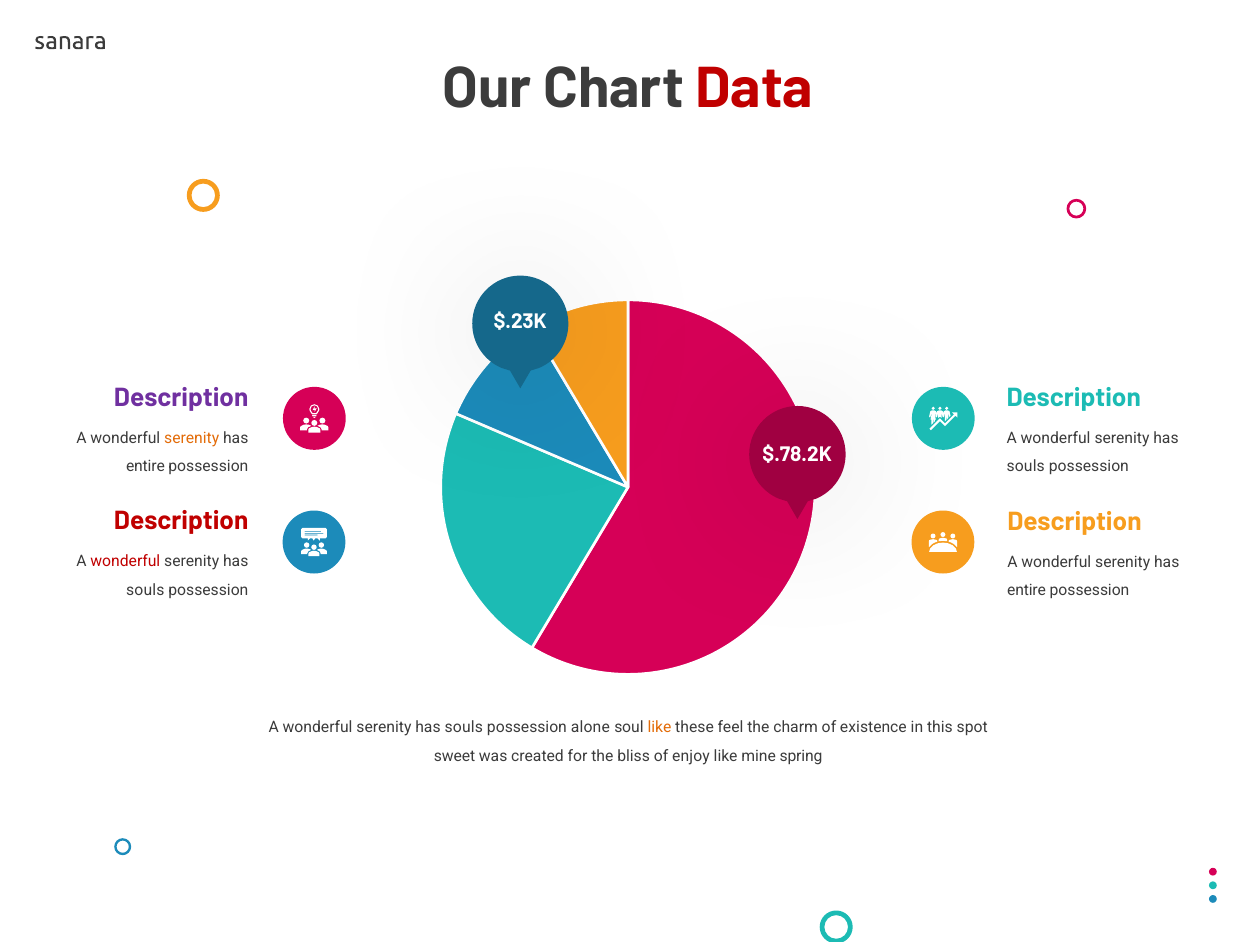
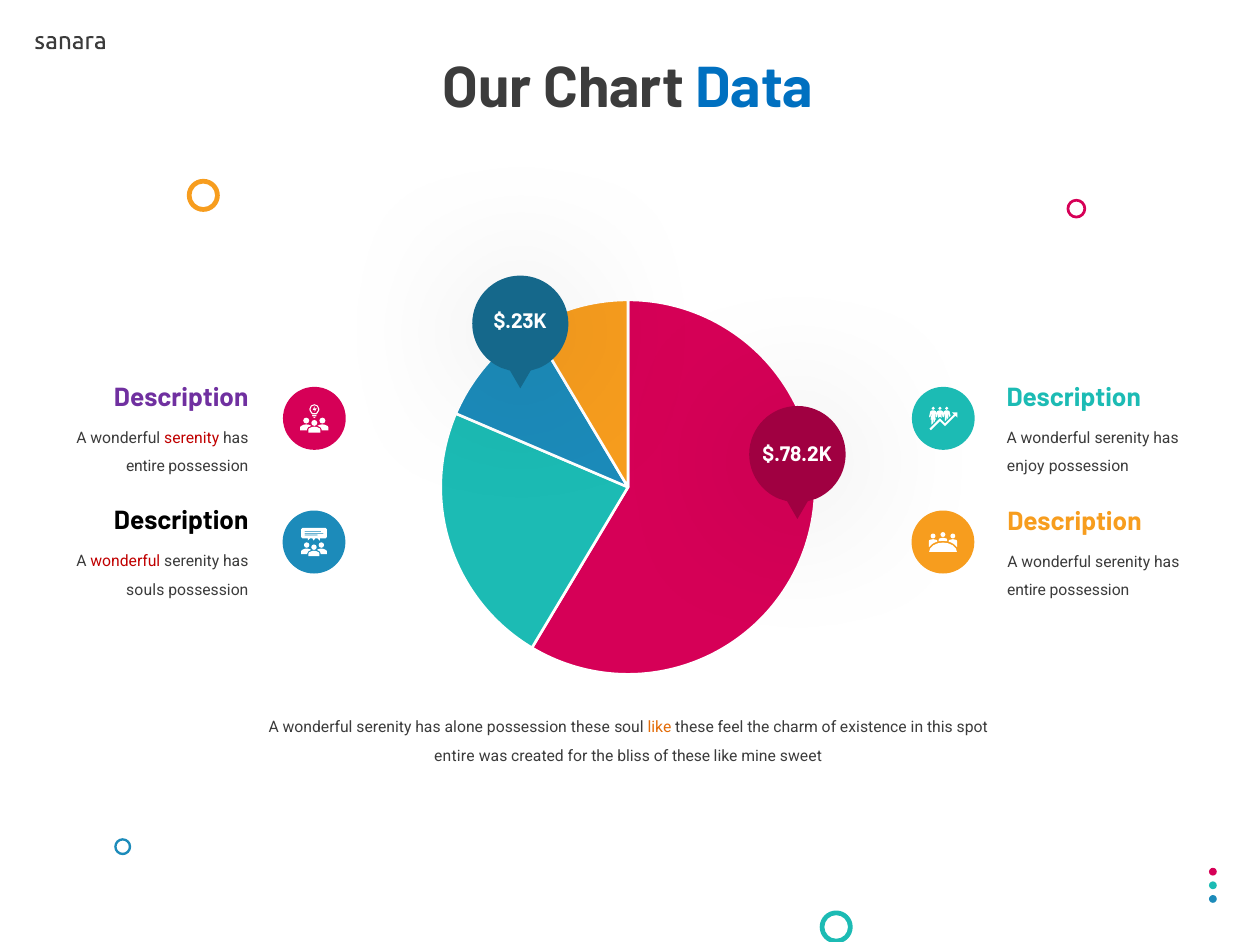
Data colour: red -> blue
serenity at (192, 438) colour: orange -> red
souls at (1026, 467): souls -> enjoy
Description at (181, 521) colour: red -> black
souls at (464, 728): souls -> alone
possession alone: alone -> these
sweet at (455, 756): sweet -> entire
of enjoy: enjoy -> these
spring: spring -> sweet
